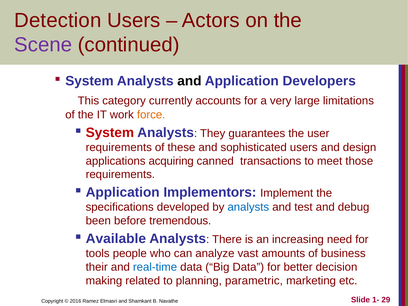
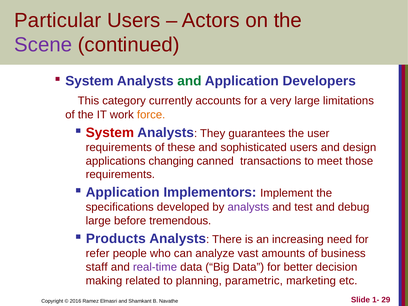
Detection: Detection -> Particular
and at (189, 81) colour: black -> green
acquiring: acquiring -> changing
analysts at (248, 207) colour: blue -> purple
been at (98, 221): been -> large
Available: Available -> Products
tools: tools -> refer
their: their -> staff
real-time colour: blue -> purple
